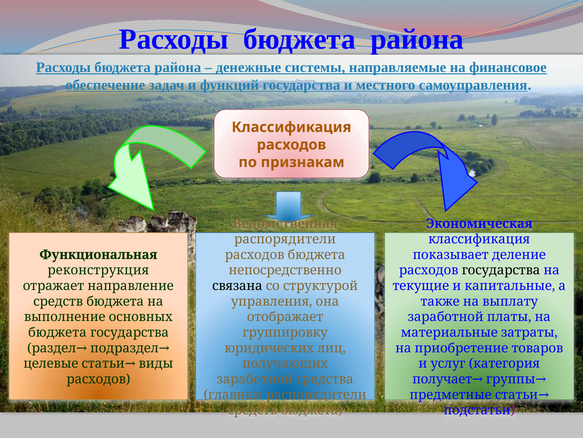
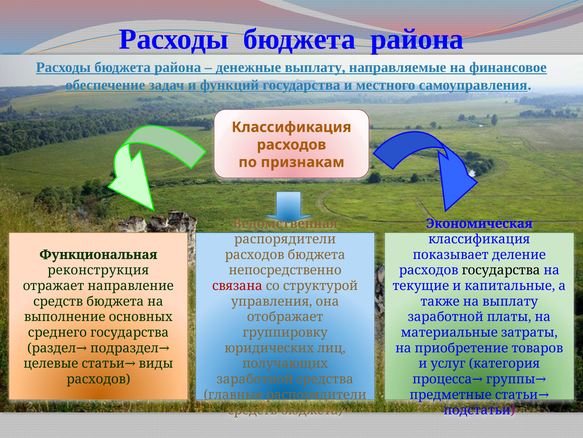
денежные системы: системы -> выплату
связана colour: black -> red
бюджета at (57, 332): бюджета -> среднего
получает: получает -> процесса
